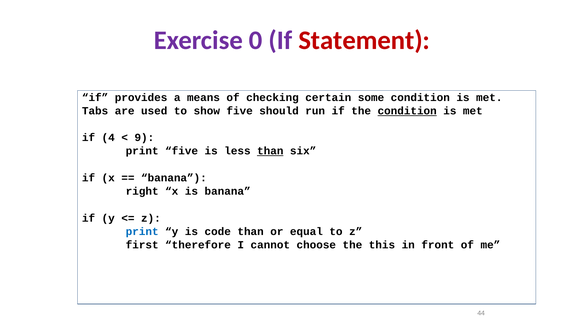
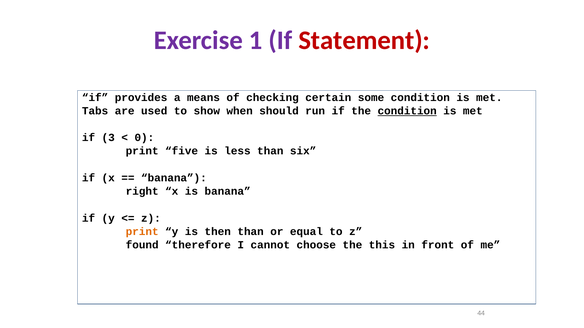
0: 0 -> 1
show five: five -> when
4: 4 -> 3
9: 9 -> 0
than at (270, 151) underline: present -> none
print at (142, 232) colour: blue -> orange
code: code -> then
first: first -> found
